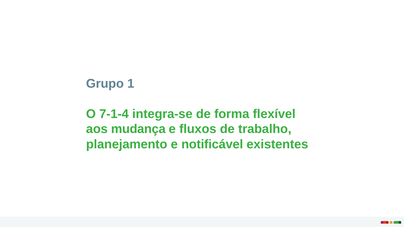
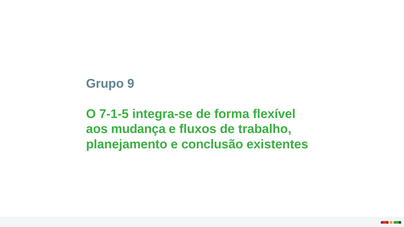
1: 1 -> 9
7-1-4: 7-1-4 -> 7-1-5
notificável: notificável -> conclusão
